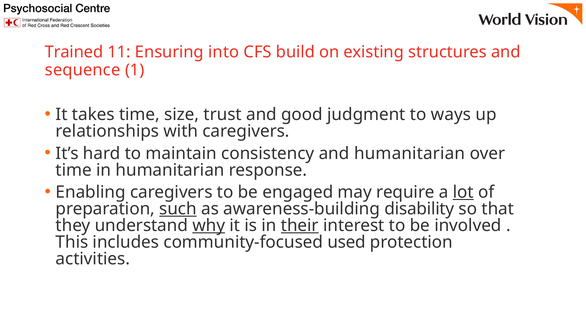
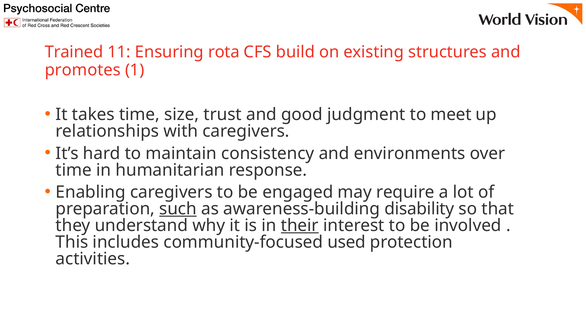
into: into -> rota
sequence: sequence -> promotes
ways: ways -> meet
and humanitarian: humanitarian -> environments
lot underline: present -> none
why underline: present -> none
